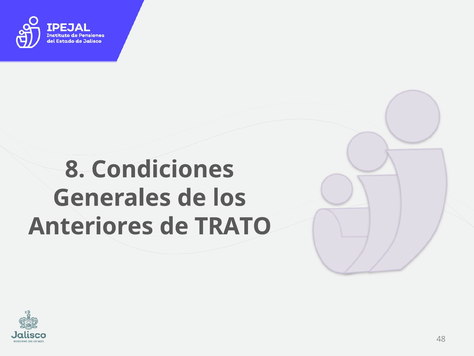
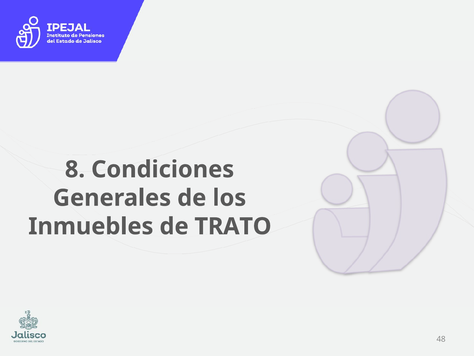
Anteriores: Anteriores -> Inmuebles
